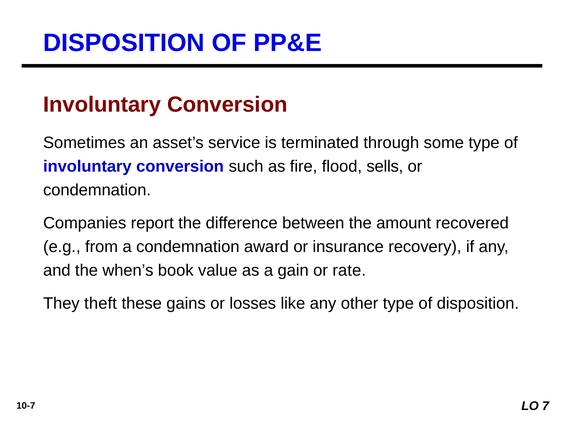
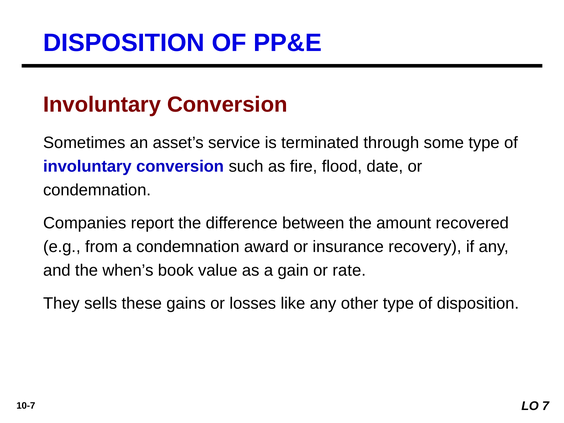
sells: sells -> date
theft: theft -> sells
